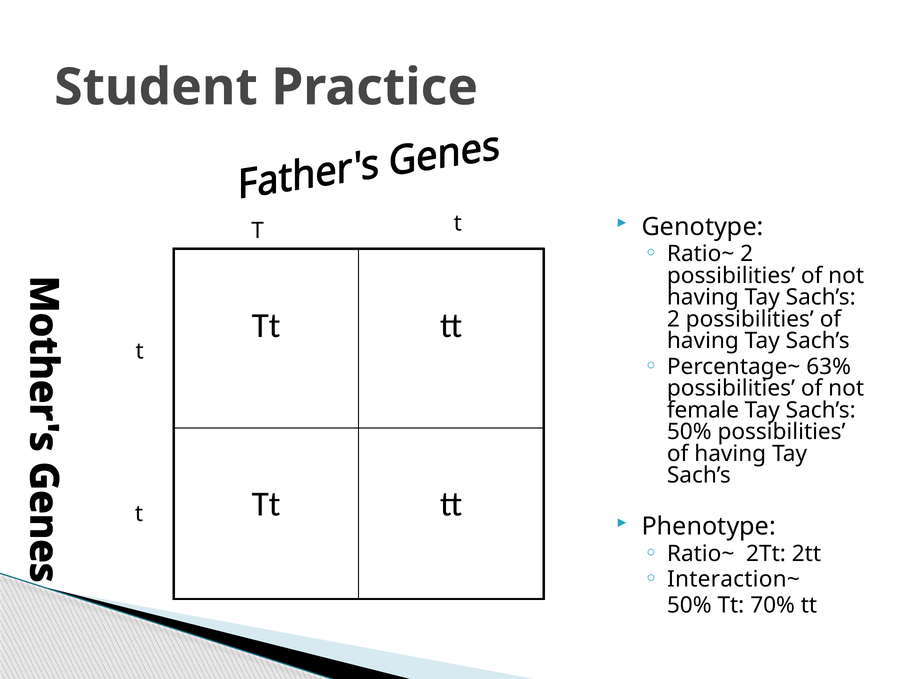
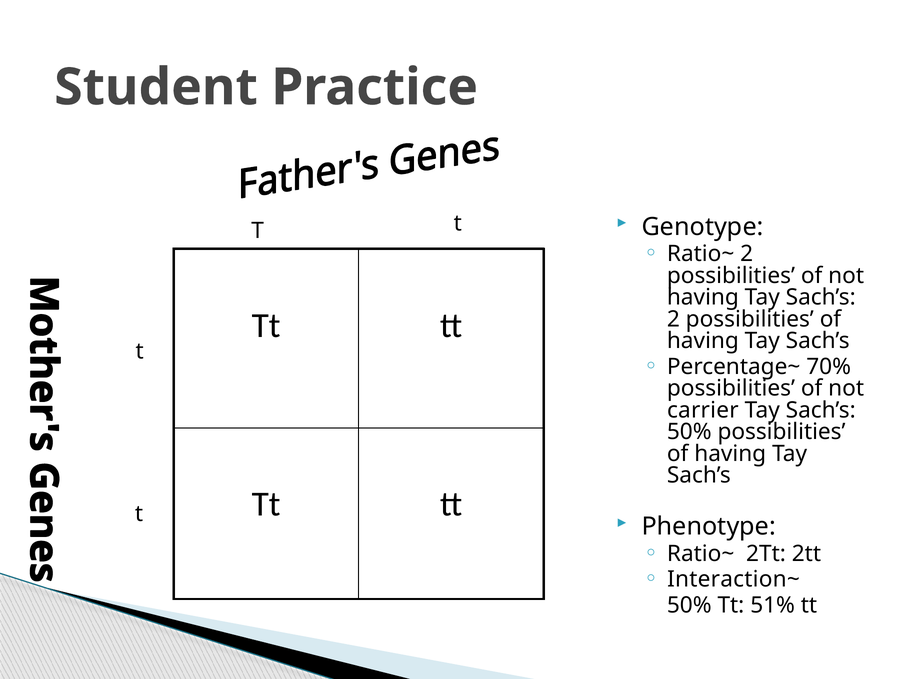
63%: 63% -> 70%
female: female -> carrier
70%: 70% -> 51%
